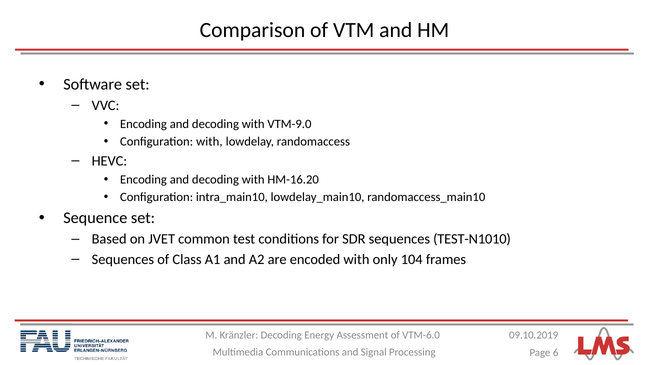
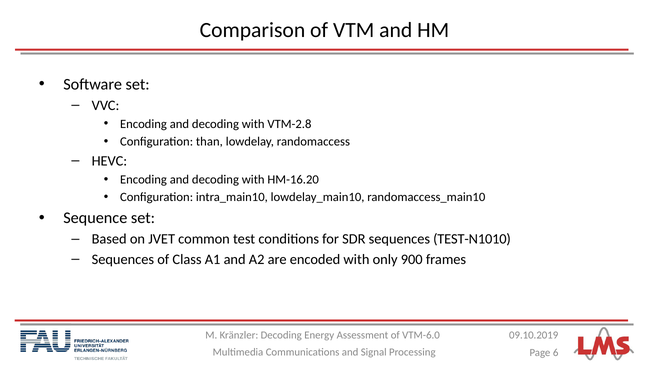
VTM-9.0: VTM-9.0 -> VTM-2.8
Configuration with: with -> than
104: 104 -> 900
